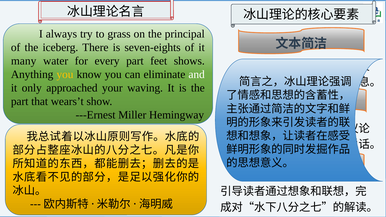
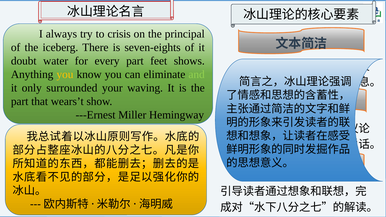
grass: grass -> crisis
many: many -> doubt
and colour: white -> light green
approached: approached -> surrounded
